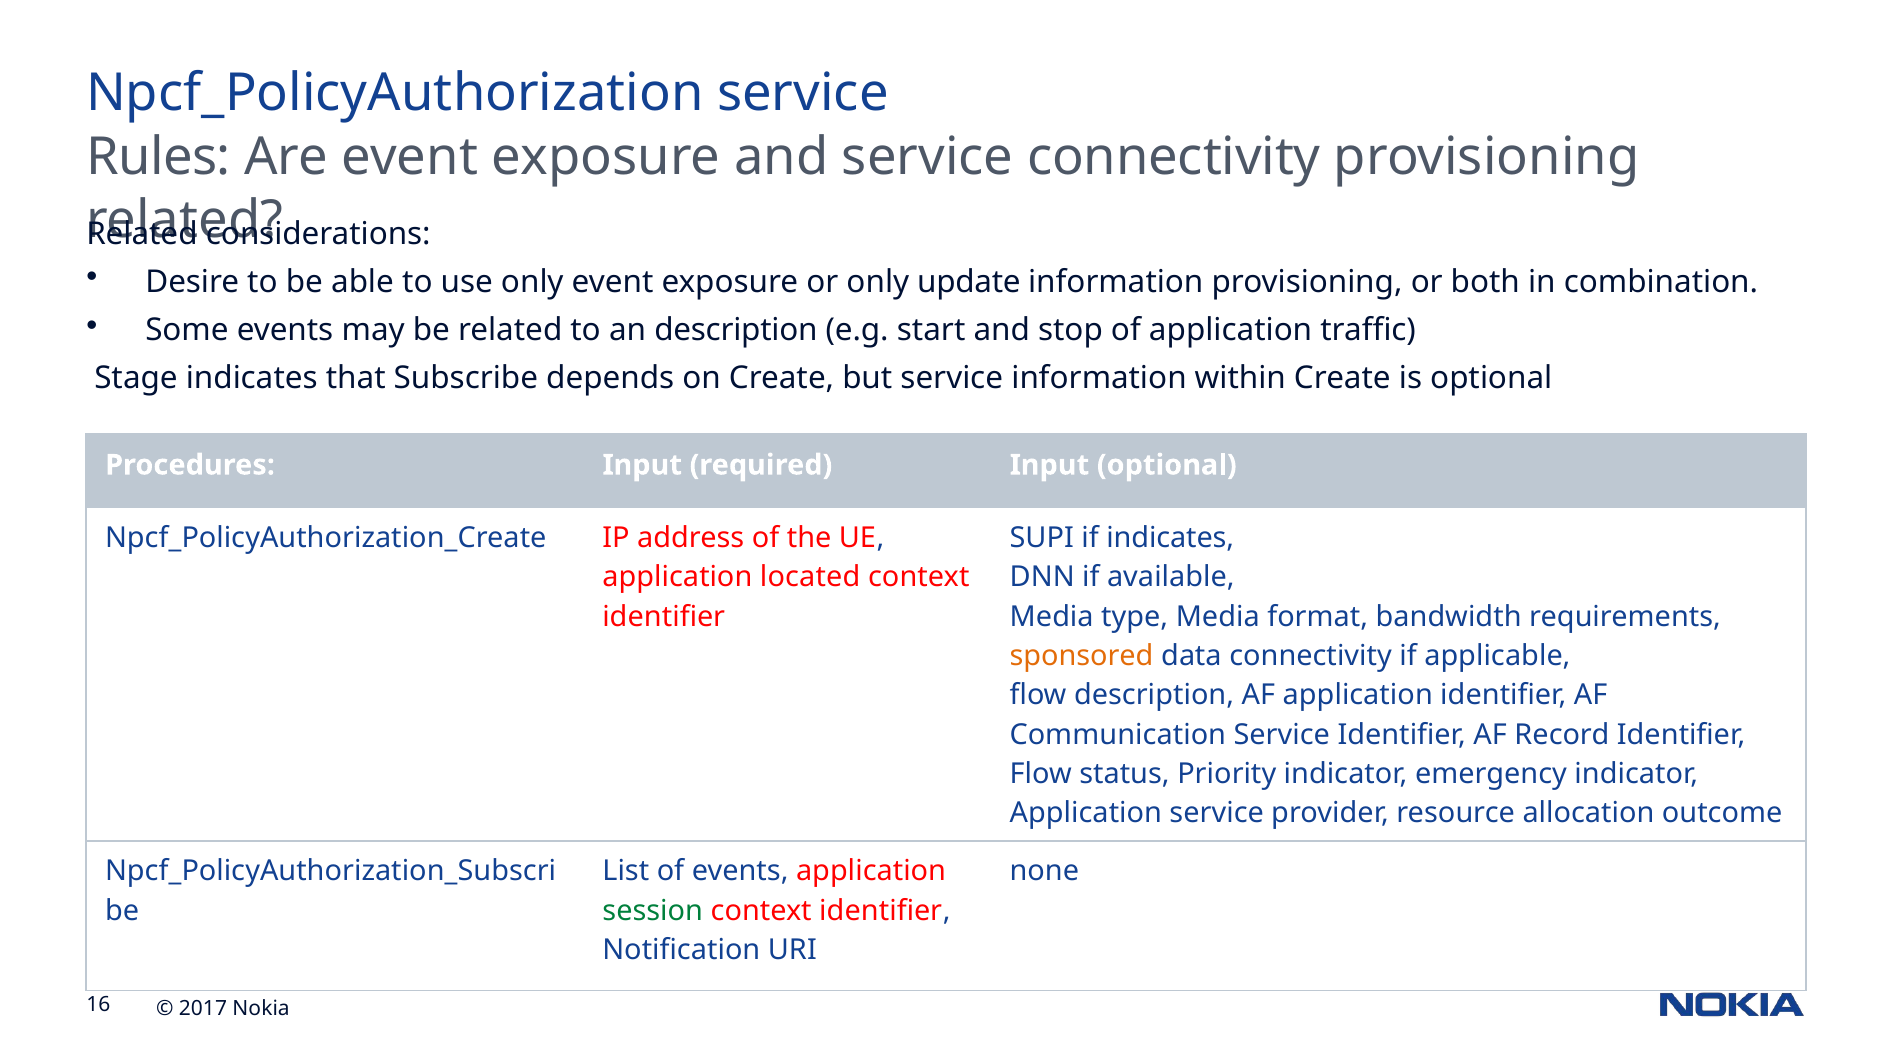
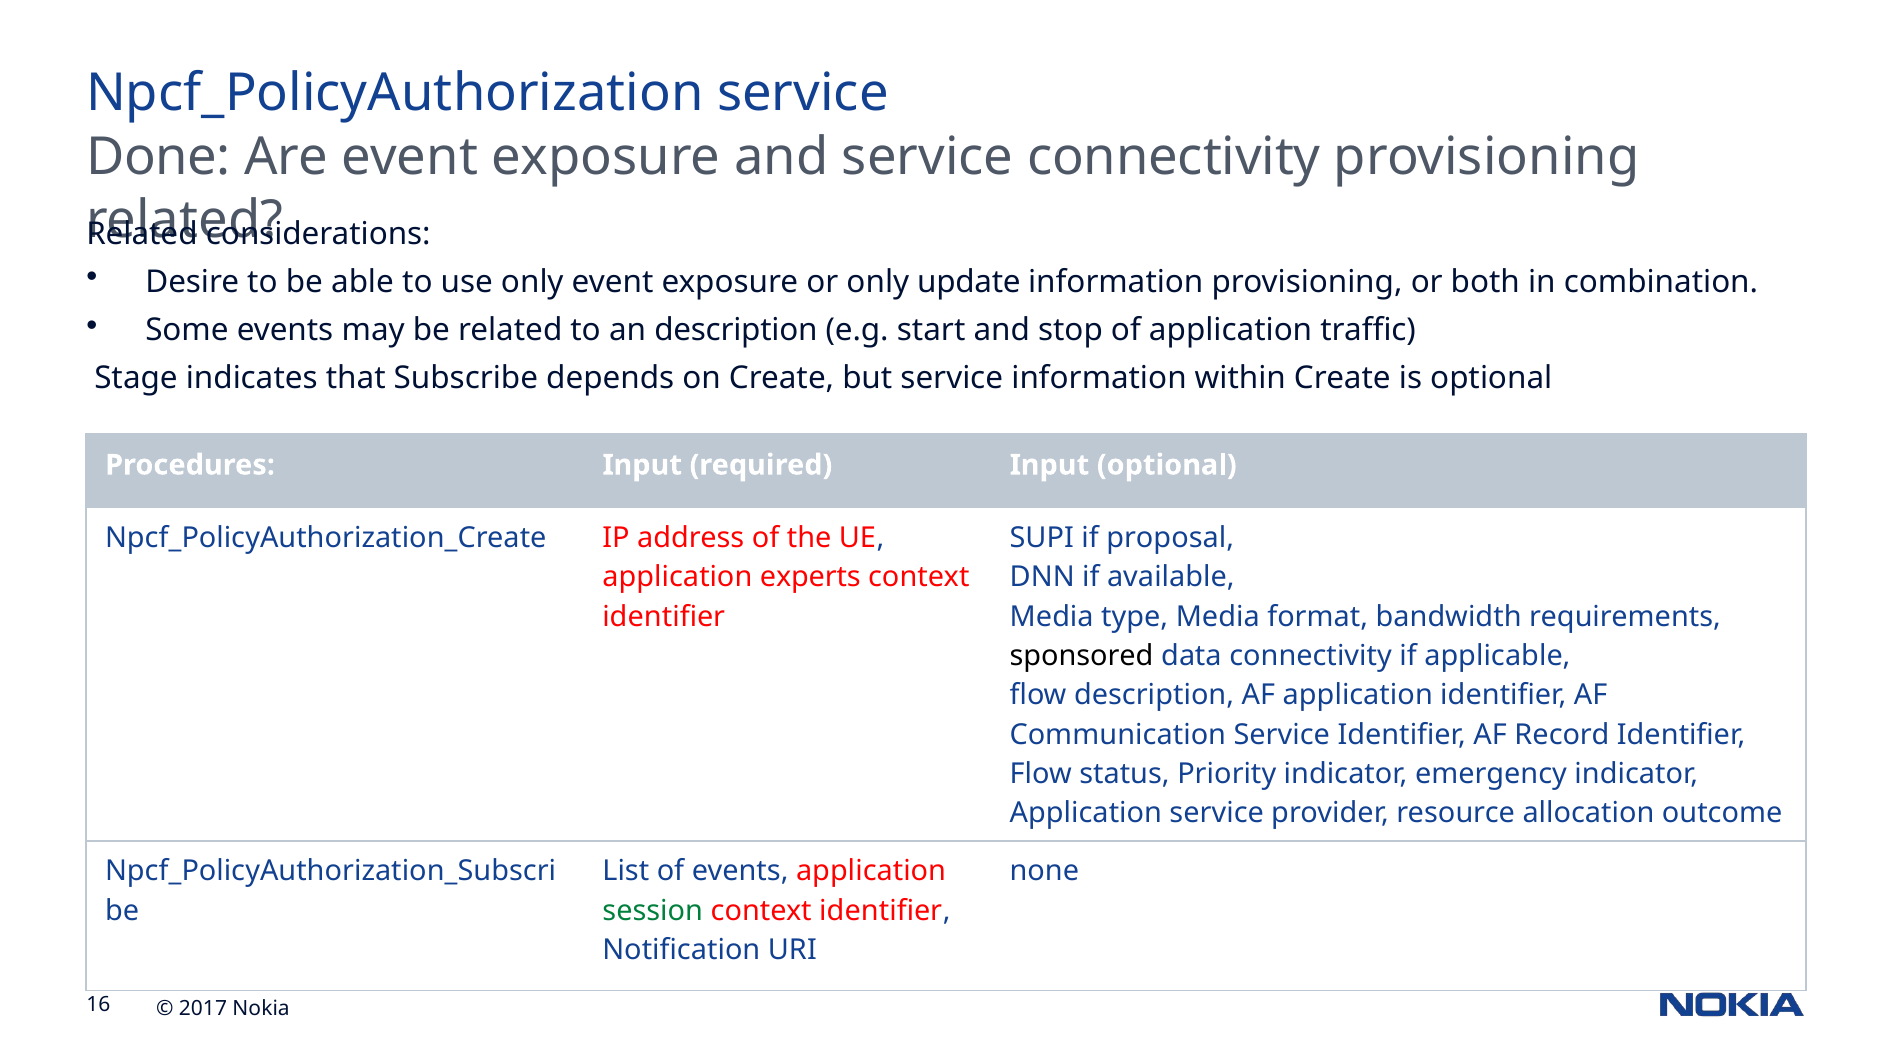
Rules: Rules -> Done
if indicates: indicates -> proposal
located: located -> experts
sponsored colour: orange -> black
